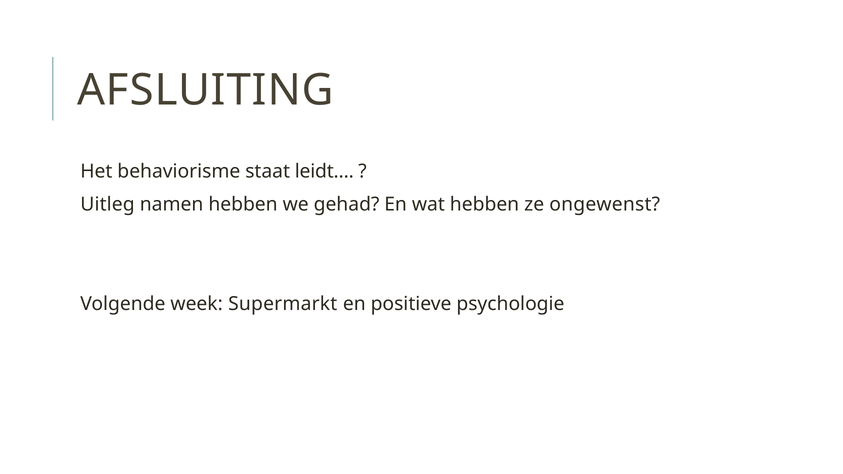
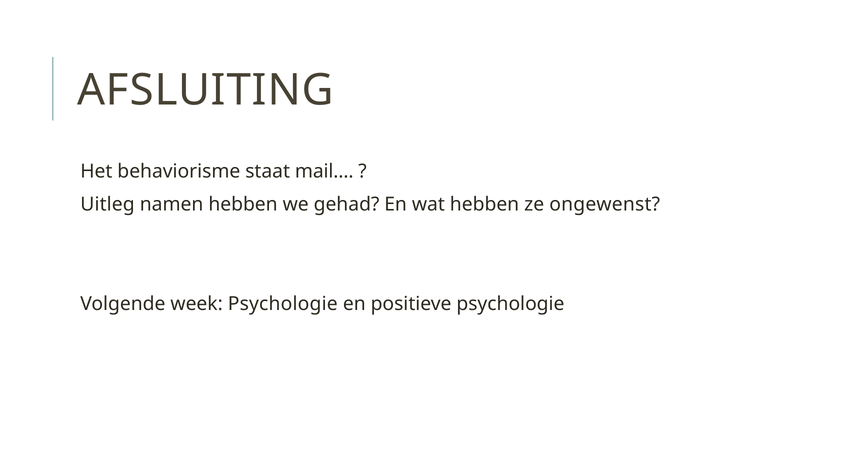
leidt…: leidt… -> mail…
week Supermarkt: Supermarkt -> Psychologie
